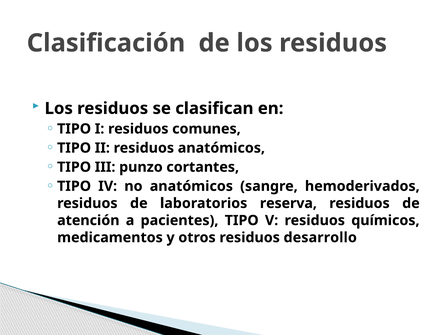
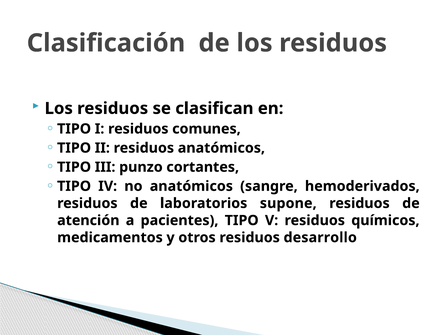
reserva: reserva -> supone
